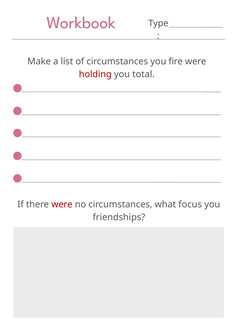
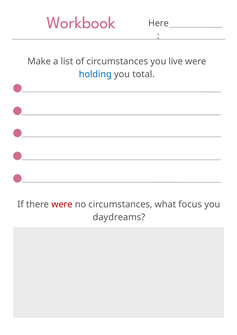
Type: Type -> Here
fire: fire -> live
holding colour: red -> blue
friendships: friendships -> daydreams
